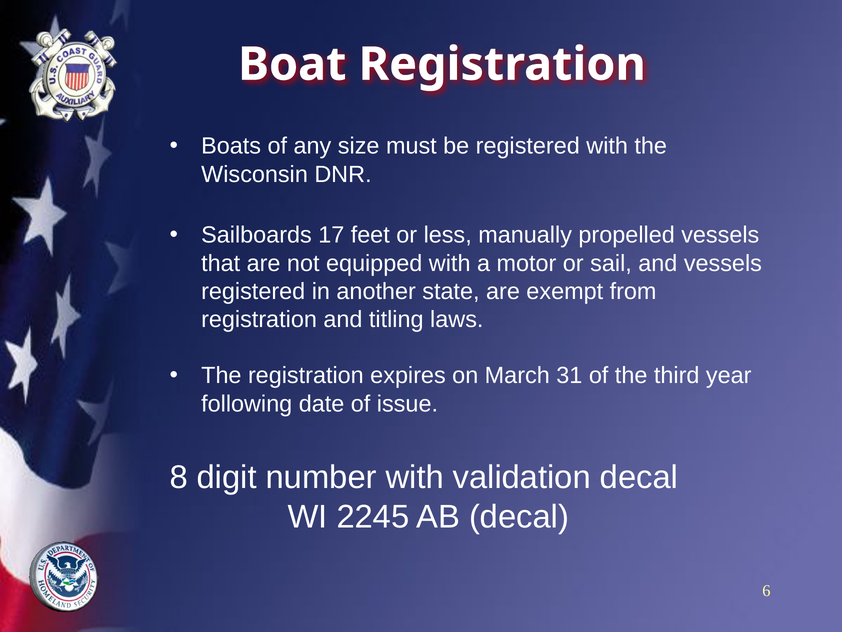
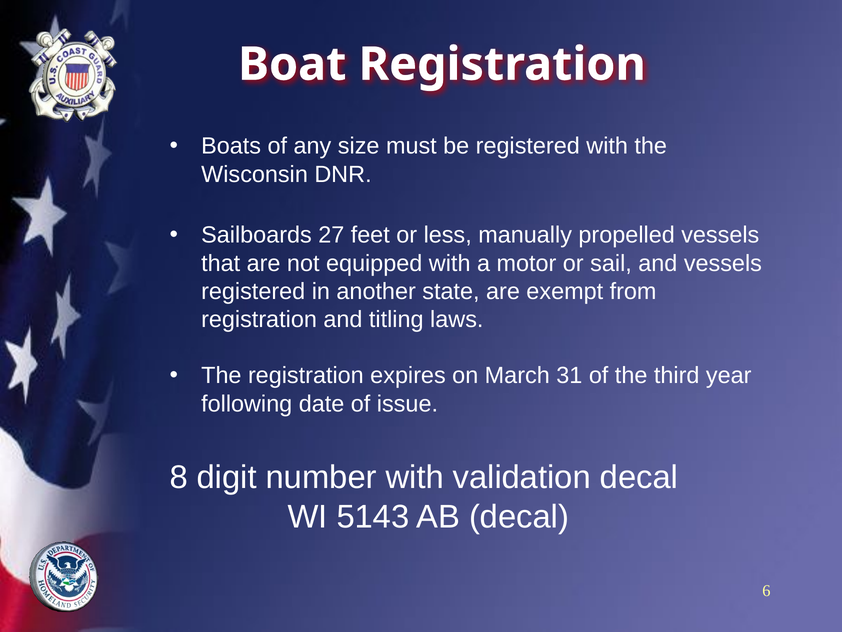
17: 17 -> 27
2245: 2245 -> 5143
